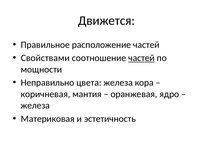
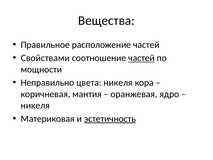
Движется: Движется -> Вещества
цвета железа: железа -> никеля
железа at (35, 105): железа -> никеля
эстетичность underline: none -> present
